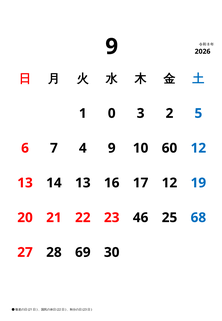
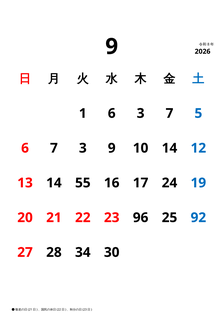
1 0: 0 -> 6
3 2: 2 -> 7
7 4: 4 -> 3
10 60: 60 -> 14
14 13: 13 -> 55
17 12: 12 -> 24
46: 46 -> 96
68: 68 -> 92
69: 69 -> 34
